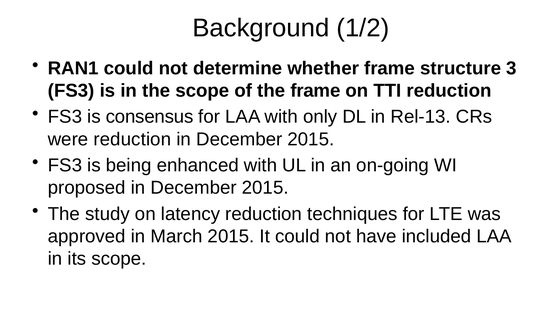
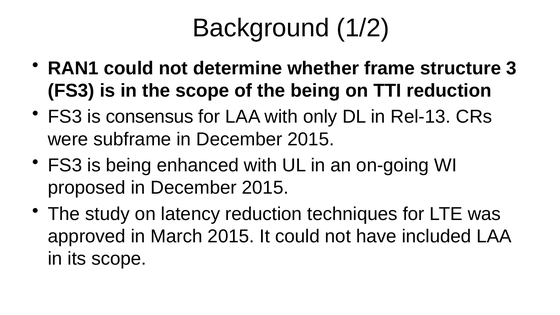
the frame: frame -> being
were reduction: reduction -> subframe
